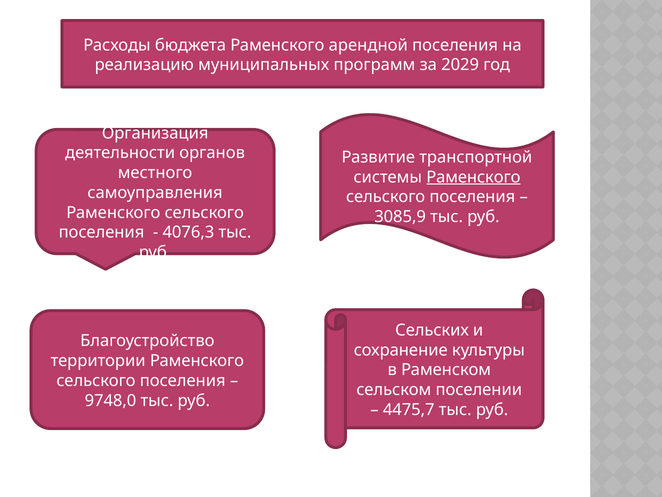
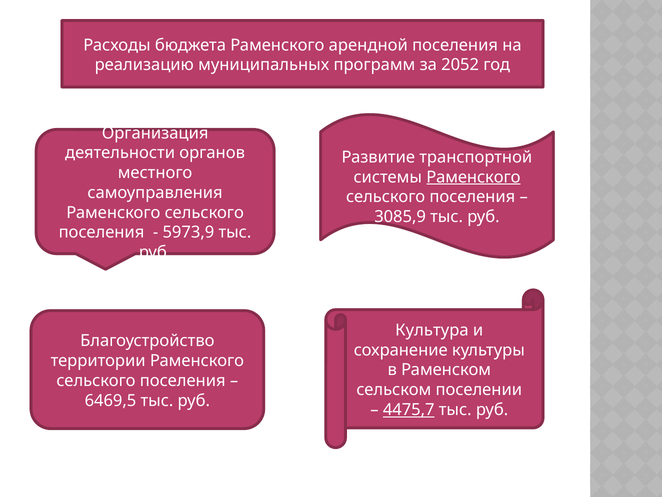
2029: 2029 -> 2052
4076,3: 4076,3 -> 5973,9
Сельских: Сельских -> Культура
9748,0: 9748,0 -> 6469,5
4475,7 underline: none -> present
